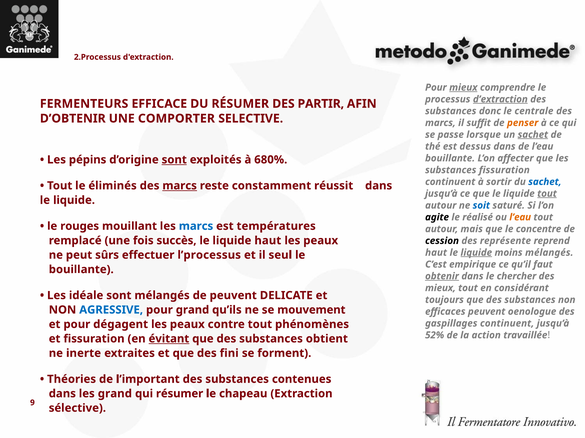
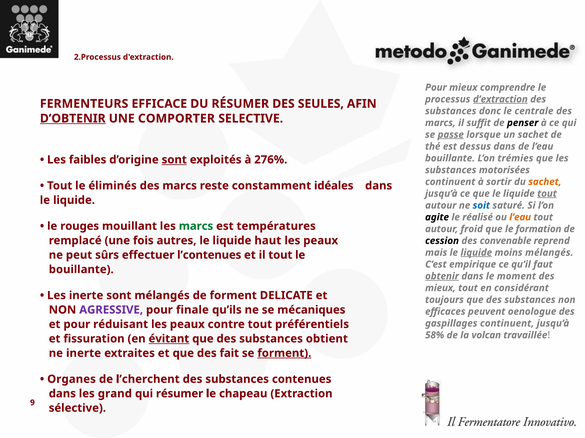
mieux at (463, 88) underline: present -> none
PARTIR: PARTIR -> SEULES
D’OBTENIR underline: none -> present
penser colour: orange -> black
passe underline: none -> present
sachet at (533, 135) underline: present -> none
affecter: affecter -> trémies
pépins: pépins -> faibles
680%: 680% -> 276%
substances fissuration: fissuration -> motorisées
sachet at (545, 182) colour: blue -> orange
marcs at (180, 186) underline: present -> none
réussit: réussit -> idéales
marcs at (196, 226) colour: blue -> green
mais: mais -> froid
concentre: concentre -> formation
succès: succès -> autres
représente: représente -> convenable
haut at (436, 253): haut -> mais
l’processus: l’processus -> l’contenues
il seul: seul -> tout
chercher: chercher -> moment
Les idéale: idéale -> inerte
de peuvent: peuvent -> forment
AGRESSIVE colour: blue -> purple
pour grand: grand -> finale
mouvement: mouvement -> mécaniques
dégagent: dégagent -> réduisant
phénomènes: phénomènes -> préférentiels
52%: 52% -> 58%
action: action -> volcan
fini: fini -> fait
forment at (284, 354) underline: none -> present
Théories: Théories -> Organes
l’important: l’important -> l’cherchent
